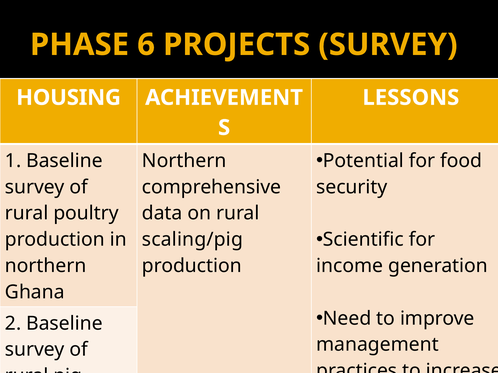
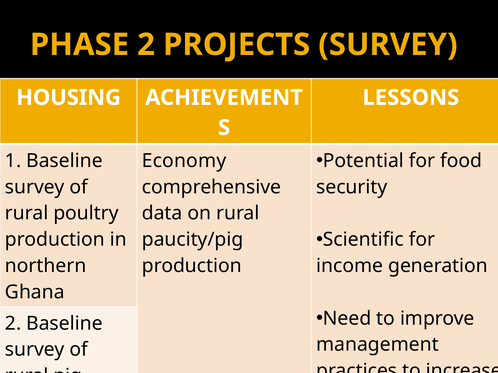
PHASE 6: 6 -> 2
Northern at (184, 161): Northern -> Economy
scaling/pig: scaling/pig -> paucity/pig
